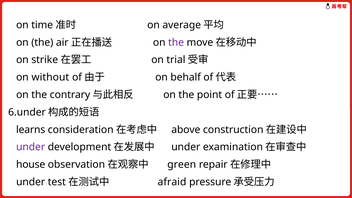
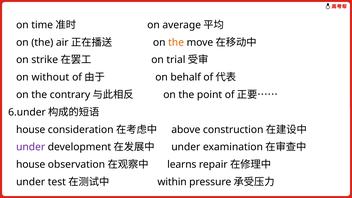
the at (176, 42) colour: purple -> orange
learns at (31, 130): learns -> house
green: green -> learns
afraid: afraid -> within
